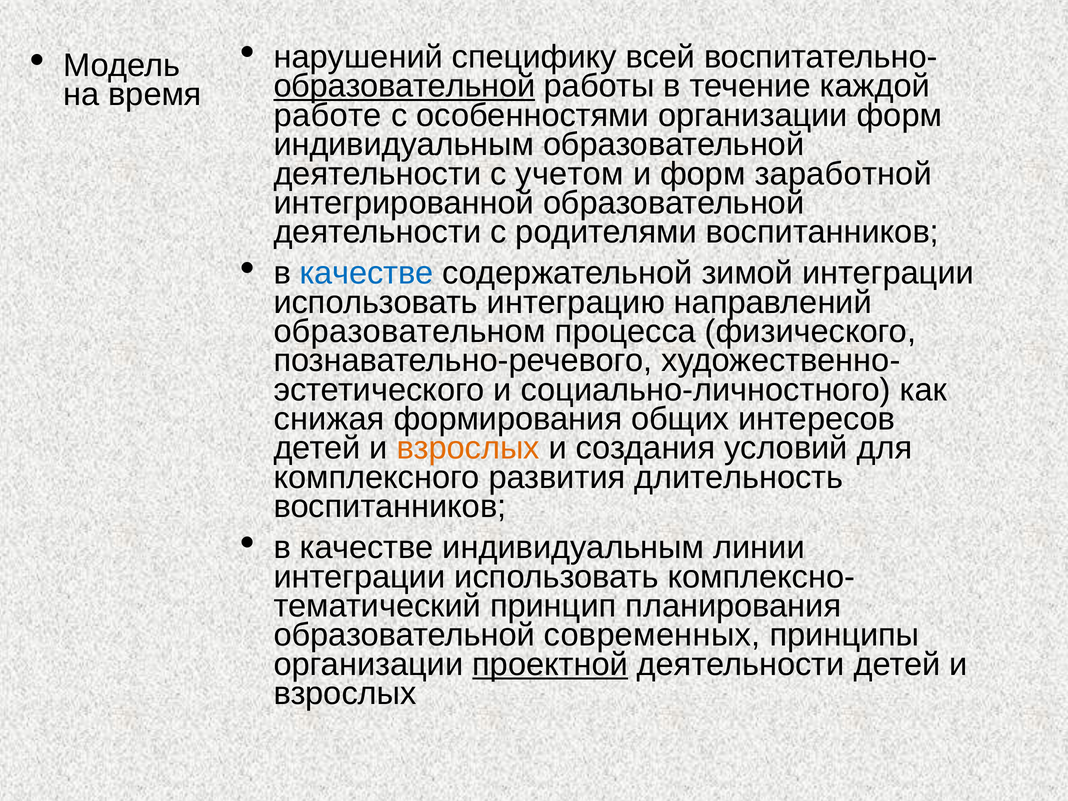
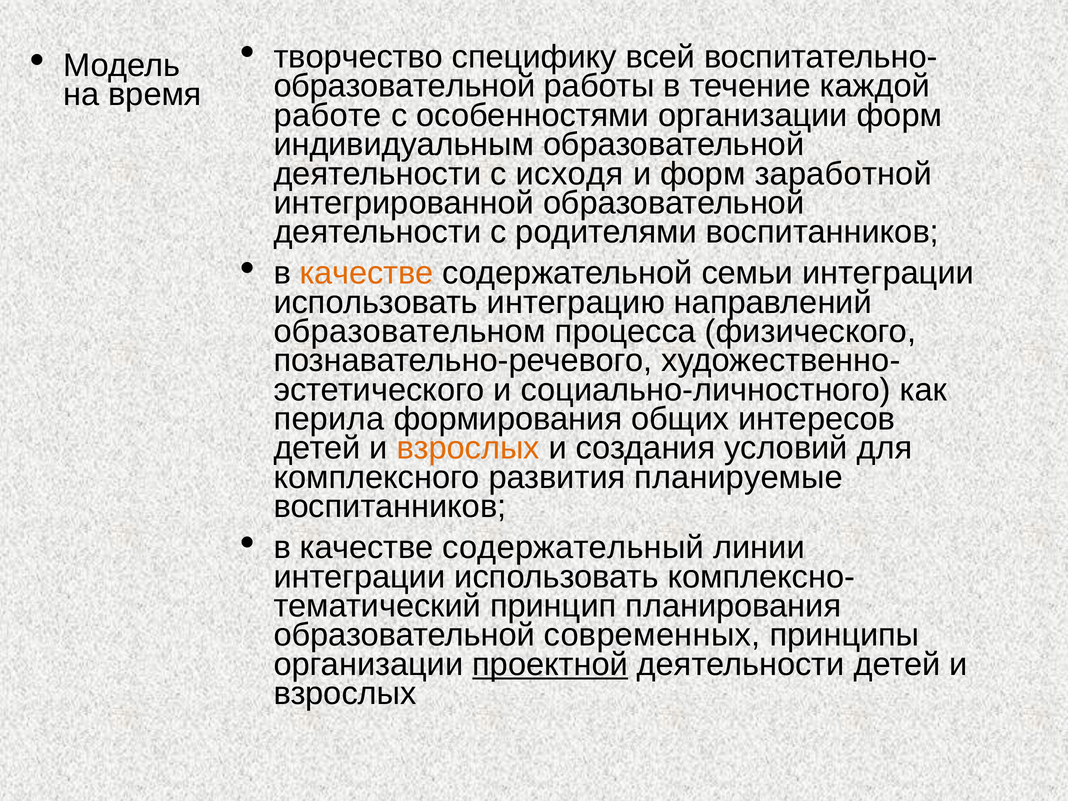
нарушений: нарушений -> творчество
образовательной at (404, 86) underline: present -> none
учетом: учетом -> исходя
качестве at (367, 273) colour: blue -> orange
зимой: зимой -> семьи
снижая: снижая -> перила
длительность: длительность -> планируемые
качестве индивидуальным: индивидуальным -> содержательный
